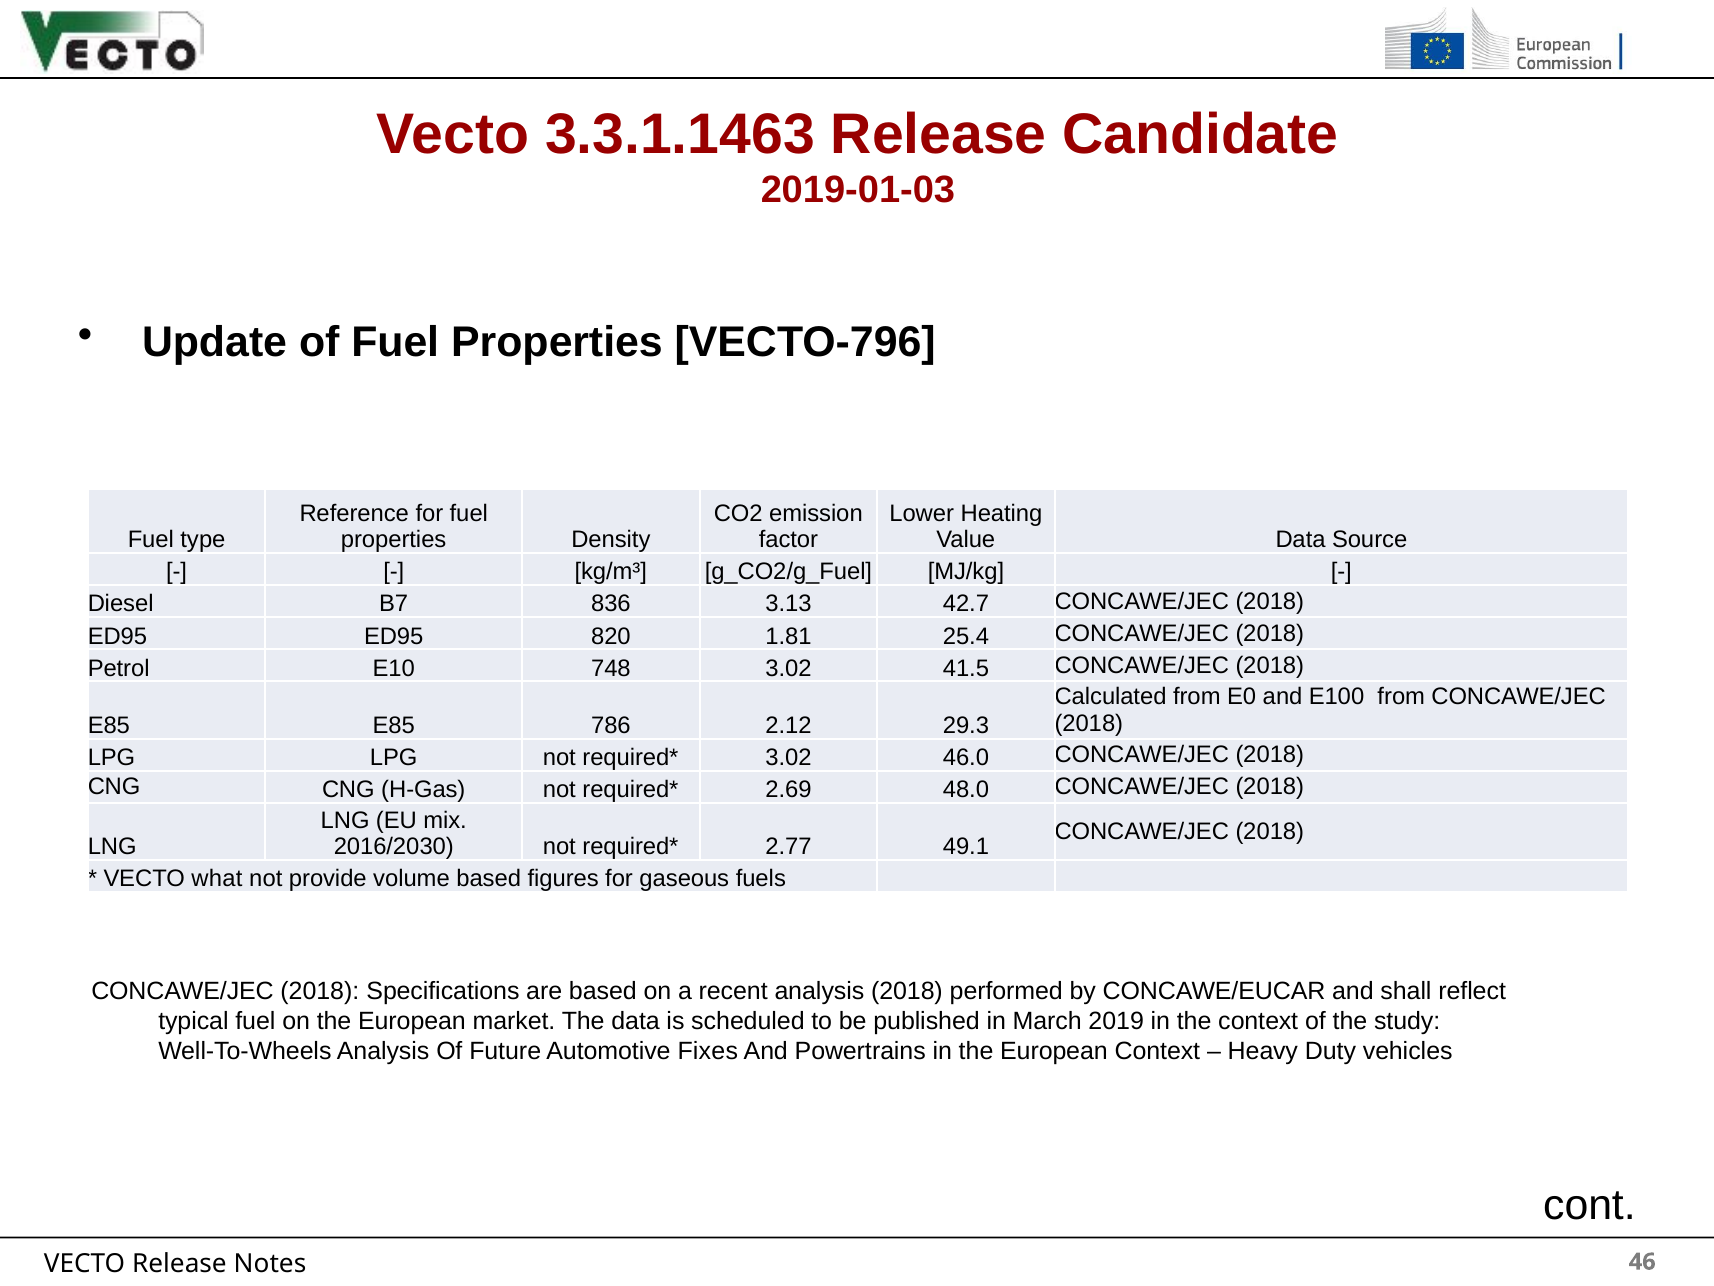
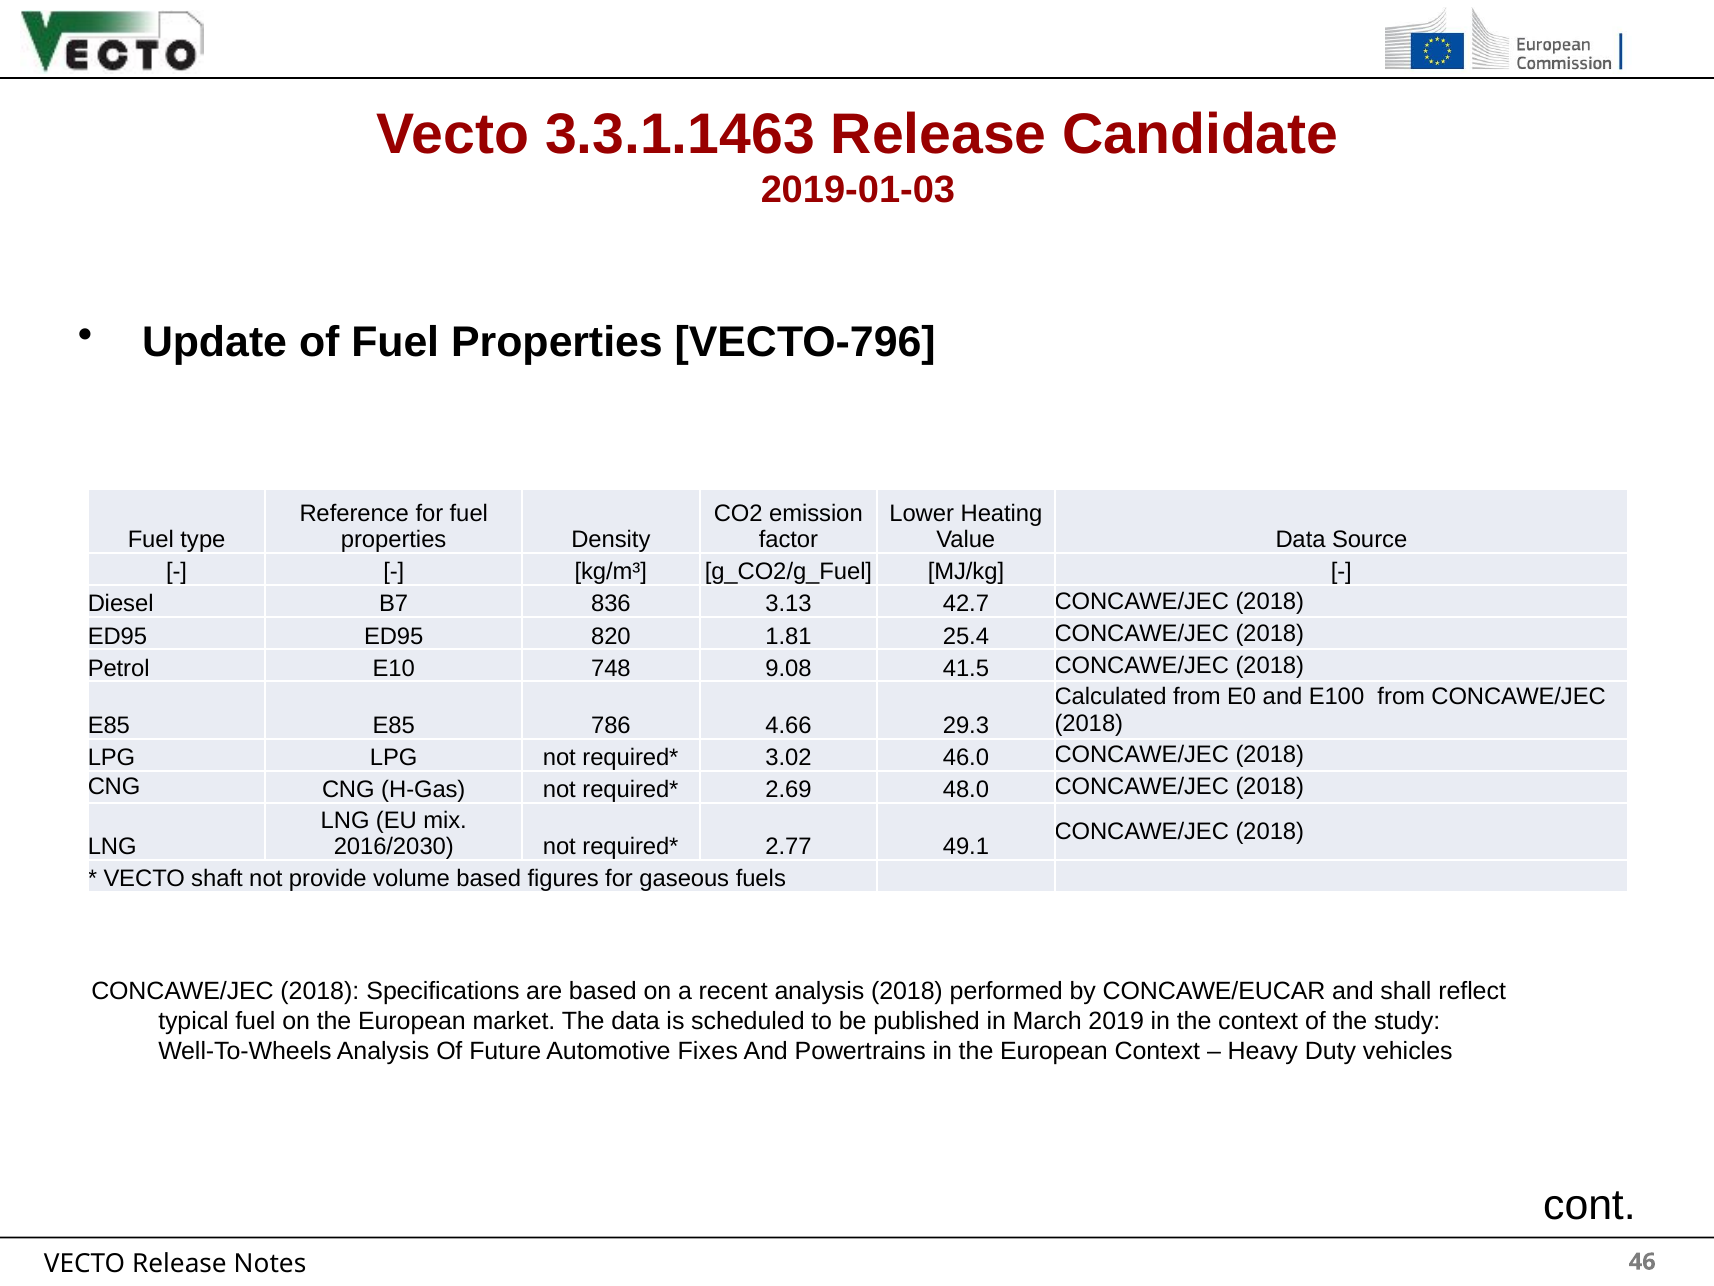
748 3.02: 3.02 -> 9.08
2.12: 2.12 -> 4.66
what: what -> shaft
